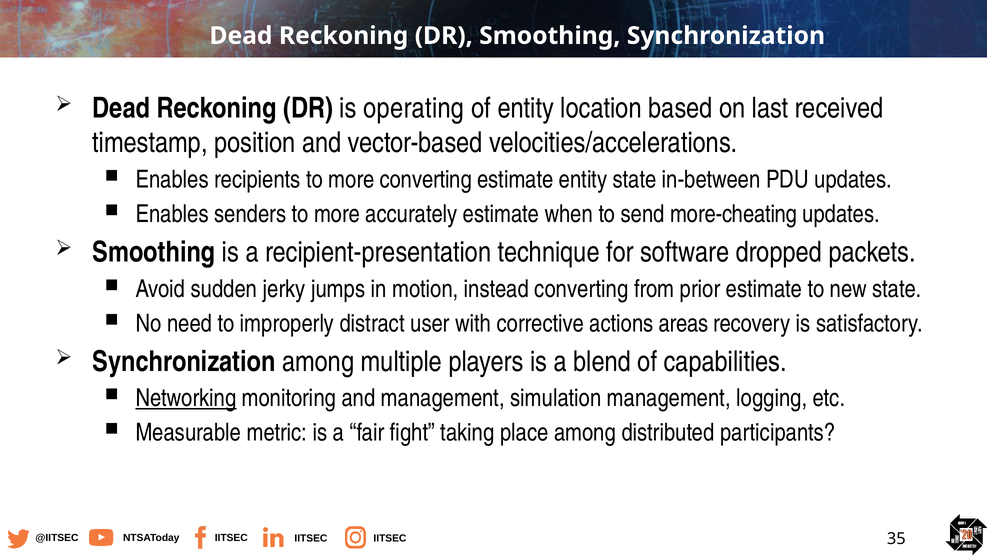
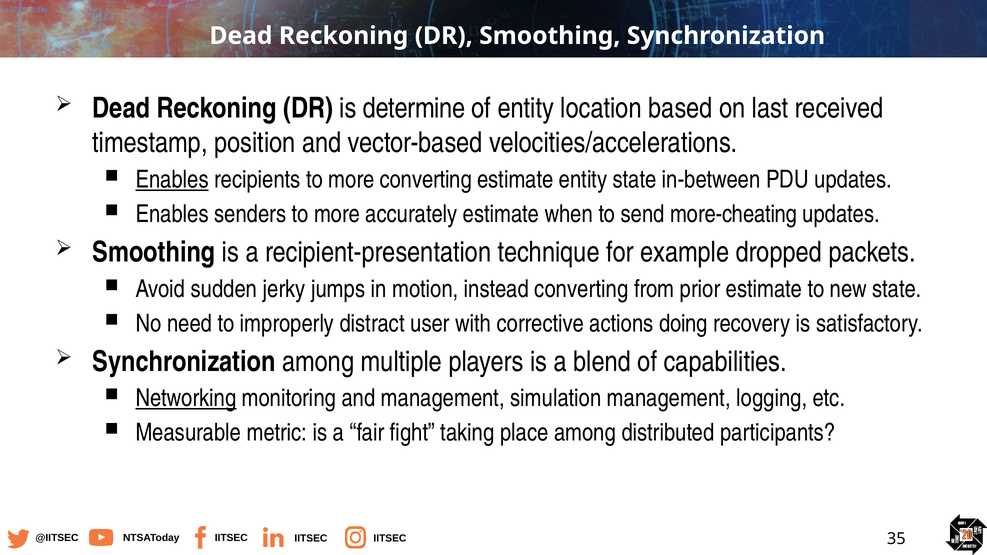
operating: operating -> determine
Enables at (172, 180) underline: none -> present
software: software -> example
areas: areas -> doing
